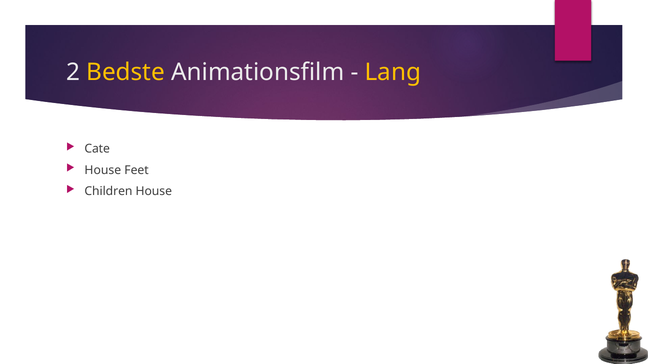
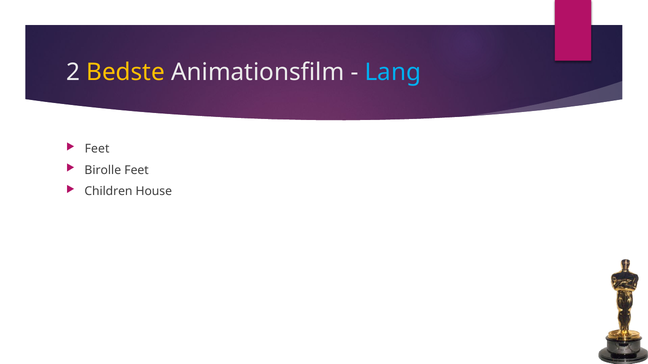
Lang colour: yellow -> light blue
Cate at (97, 149): Cate -> Feet
House at (103, 170): House -> Birolle
